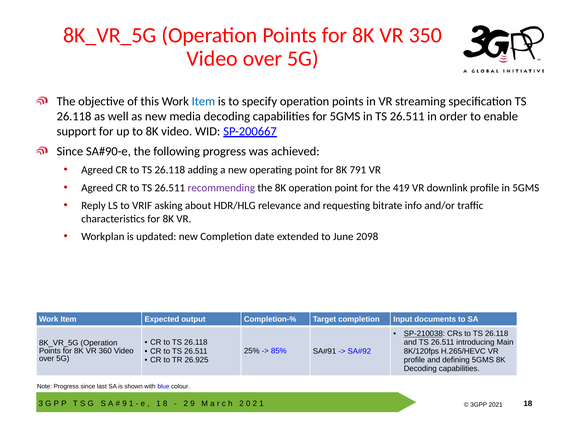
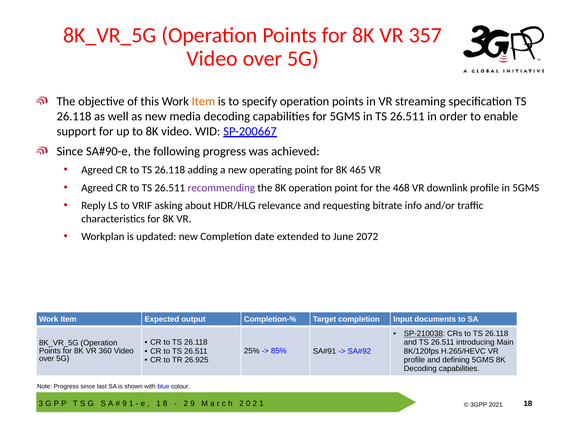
350: 350 -> 357
Item at (203, 101) colour: blue -> orange
791: 791 -> 465
419: 419 -> 468
2098: 2098 -> 2072
